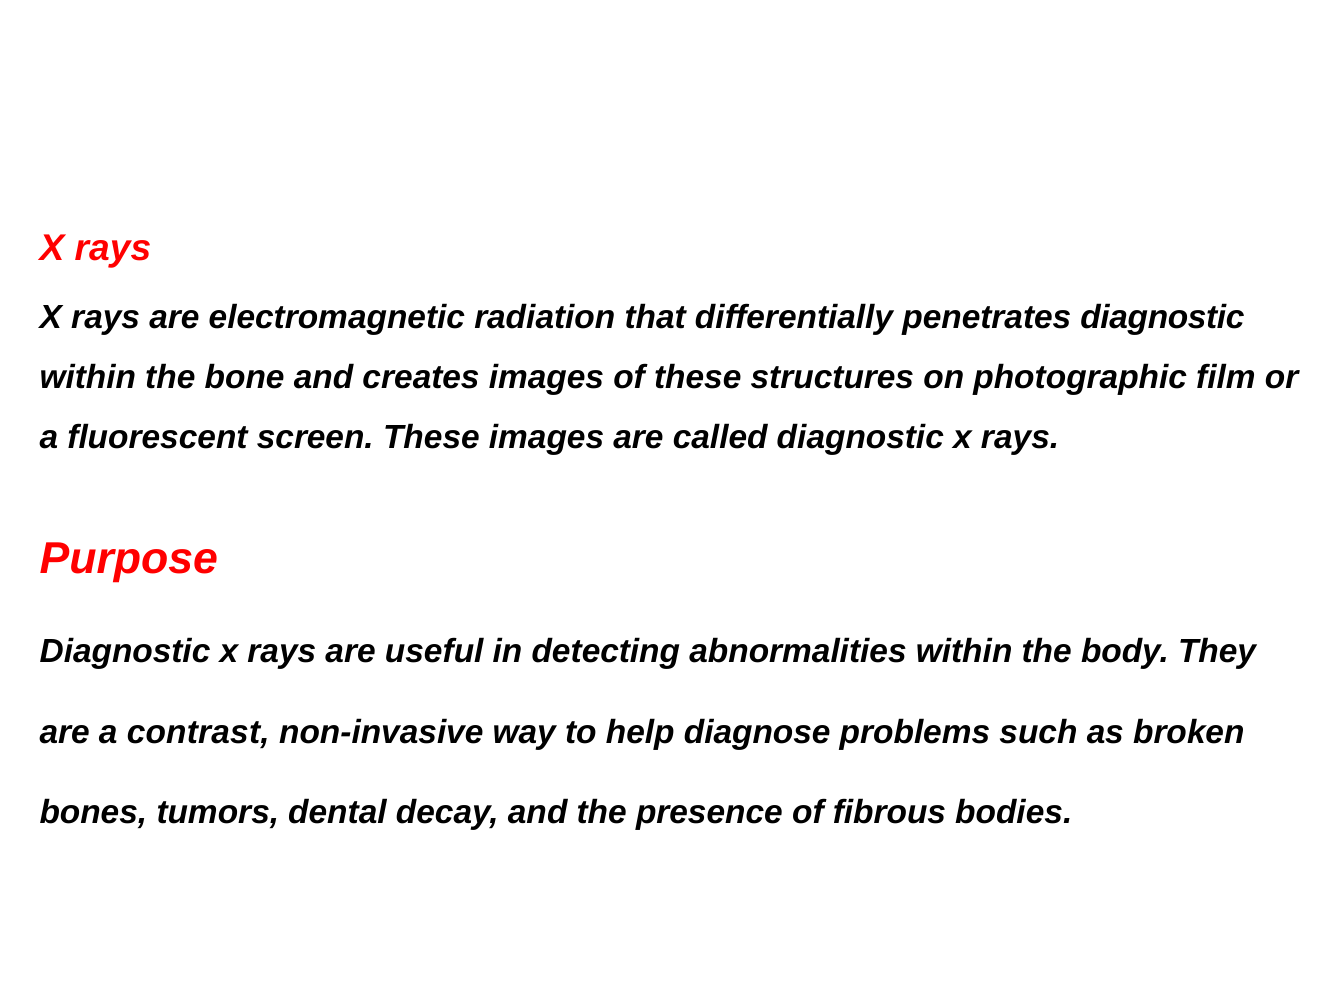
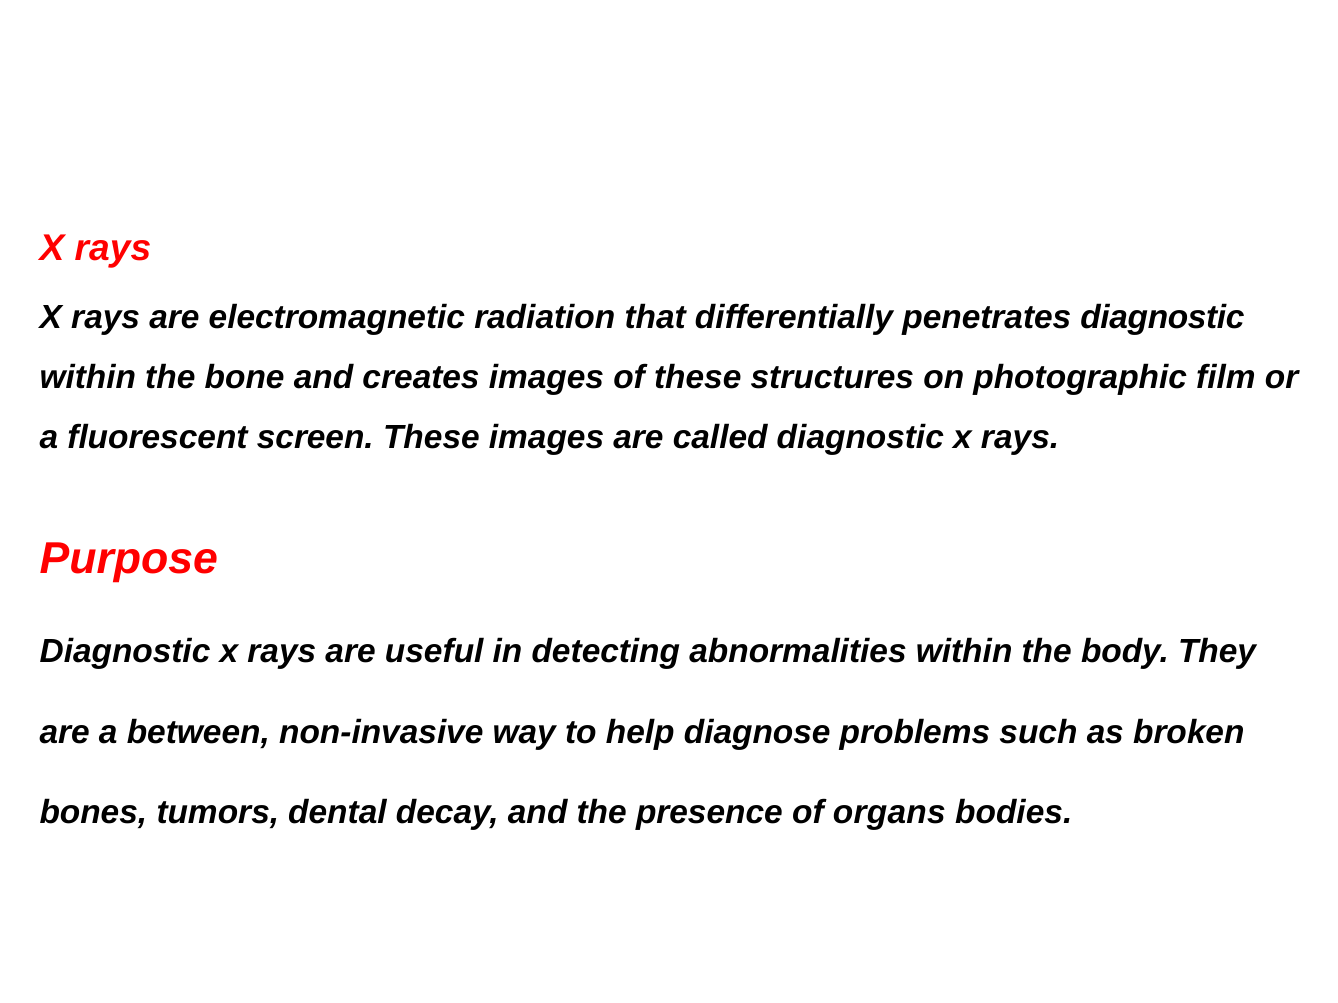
contrast: contrast -> between
fibrous: fibrous -> organs
